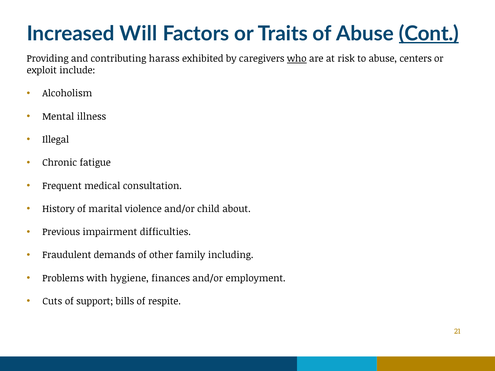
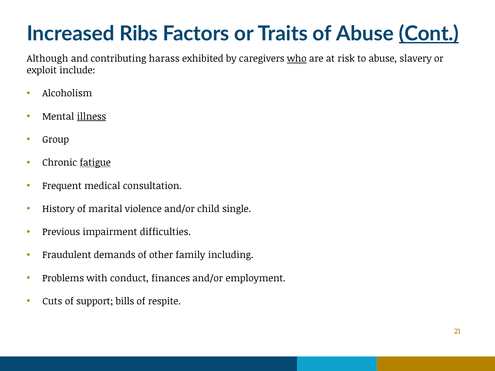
Will: Will -> Ribs
Providing: Providing -> Although
centers: centers -> slavery
illness underline: none -> present
Illegal: Illegal -> Group
fatigue underline: none -> present
about: about -> single
hygiene: hygiene -> conduct
